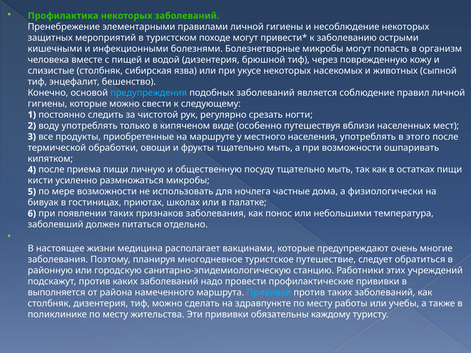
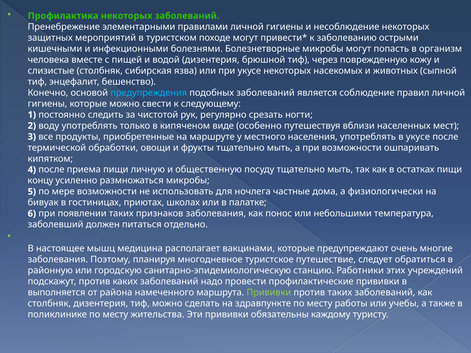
в этого: этого -> укусе
кисти: кисти -> концу
жизни: жизни -> мышц
Прививки at (269, 293) colour: light blue -> light green
